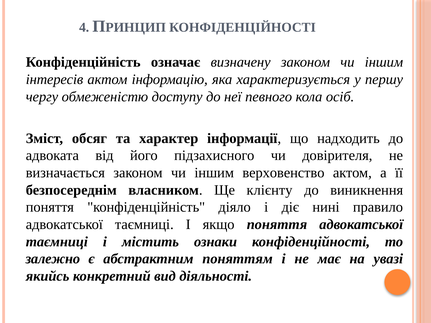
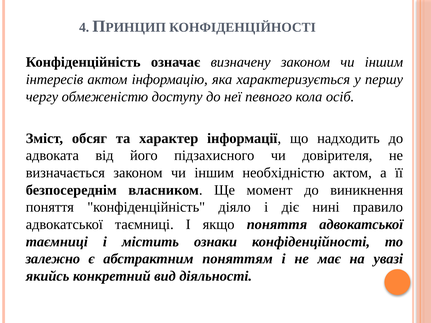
верховенство: верховенство -> необхідністю
клієнту: клієнту -> момент
